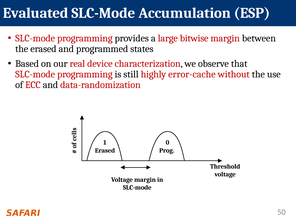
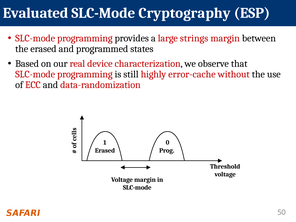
Accumulation: Accumulation -> Cryptography
bitwise: bitwise -> strings
